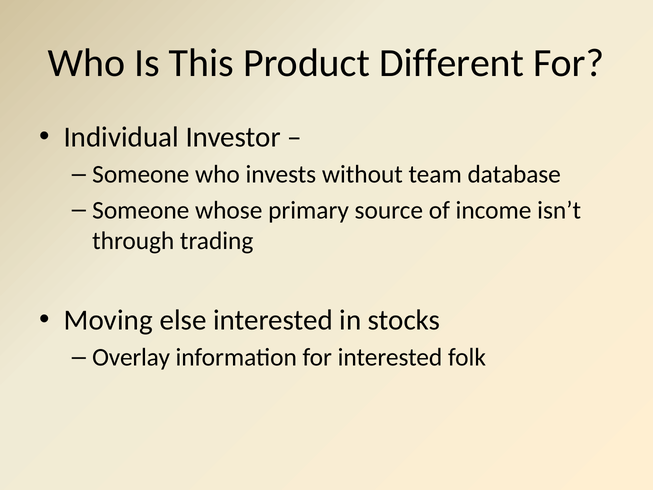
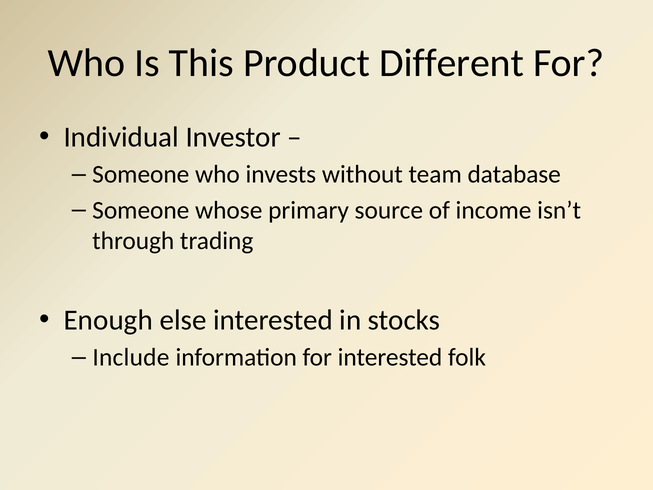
Moving: Moving -> Enough
Overlay: Overlay -> Include
